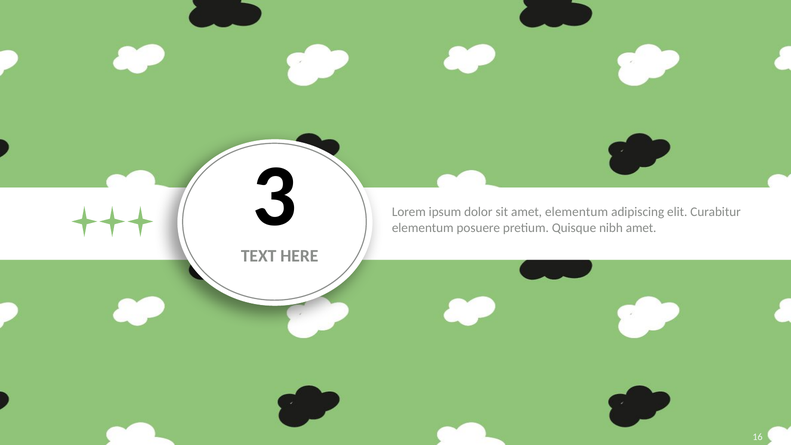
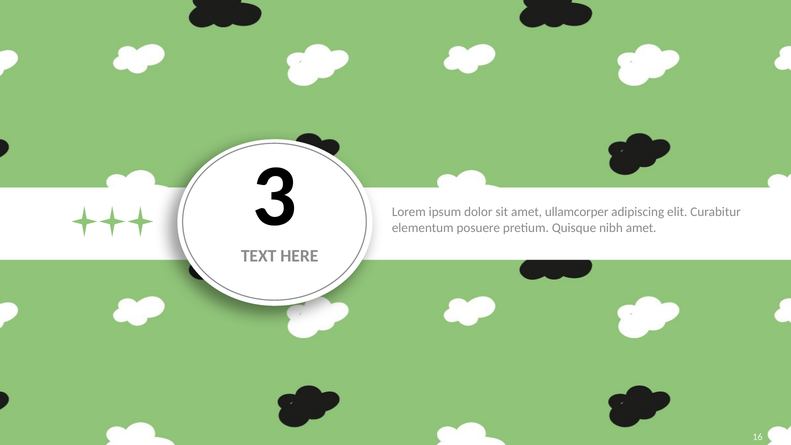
amet elementum: elementum -> ullamcorper
